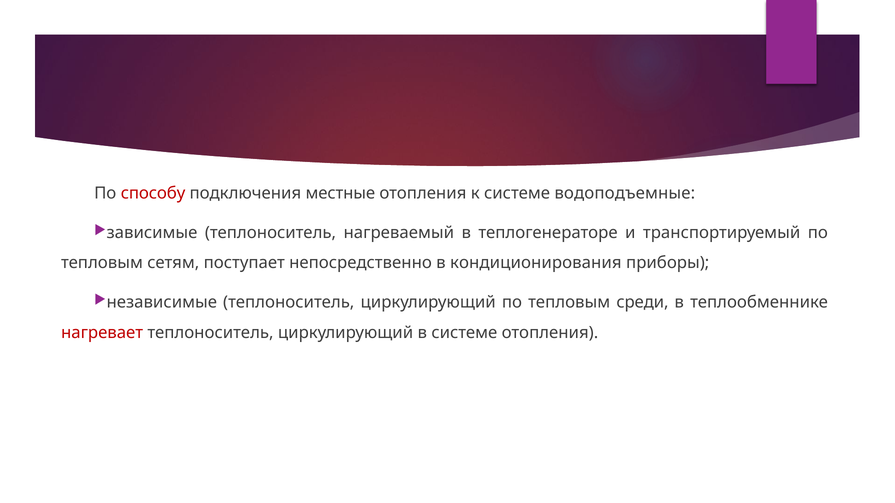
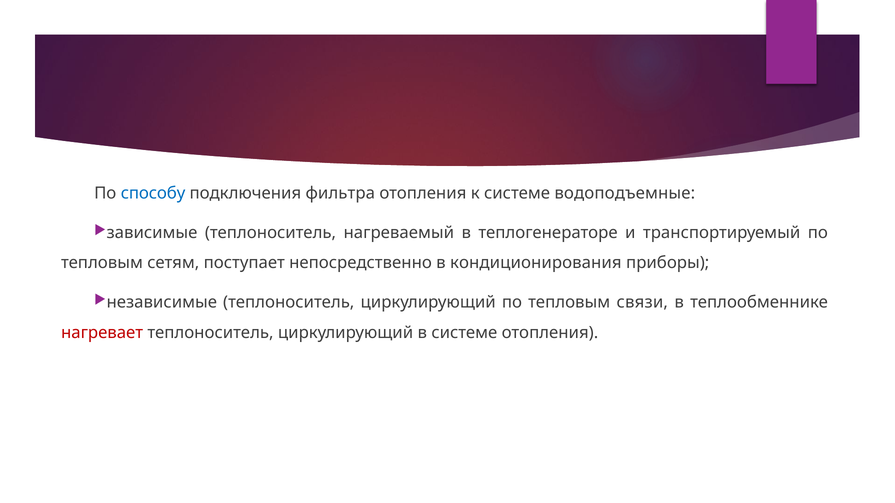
способу colour: red -> blue
местные: местные -> фильтра
среди: среди -> связи
